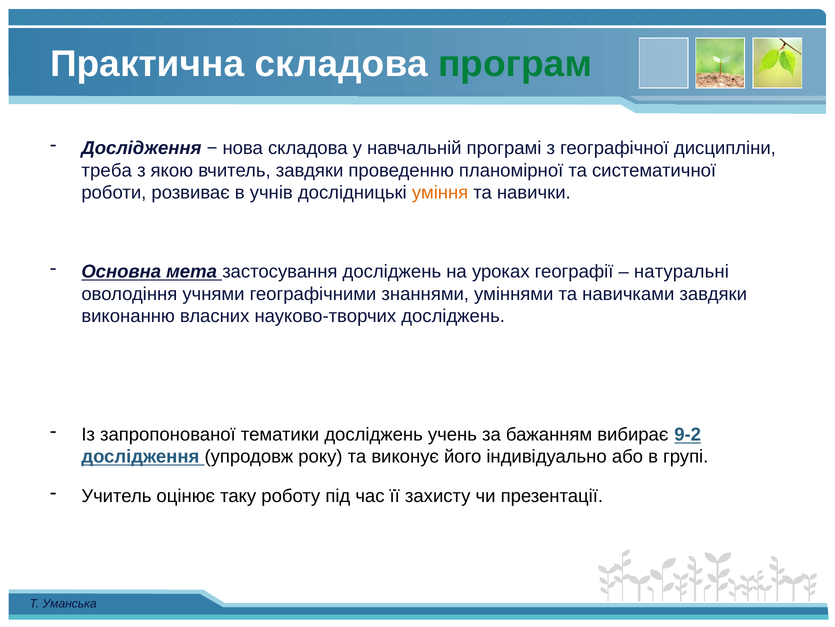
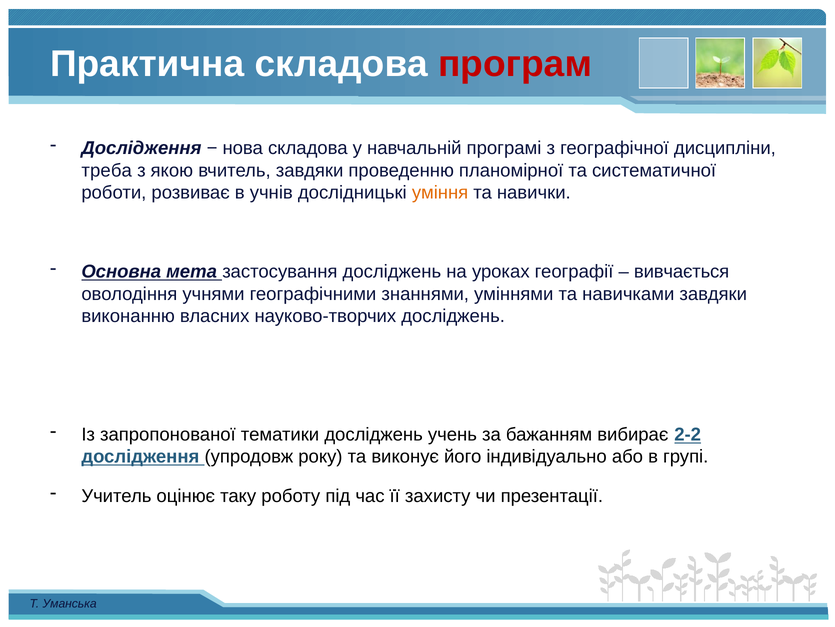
програм colour: green -> red
натуральні: натуральні -> вивчається
9-2: 9-2 -> 2-2
